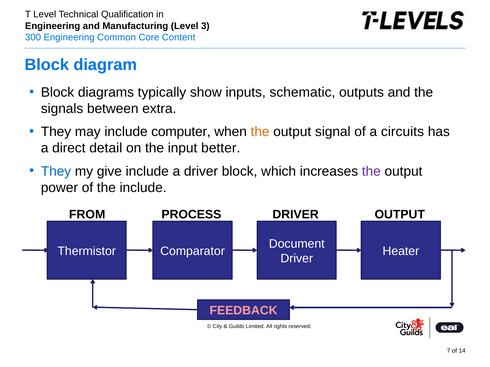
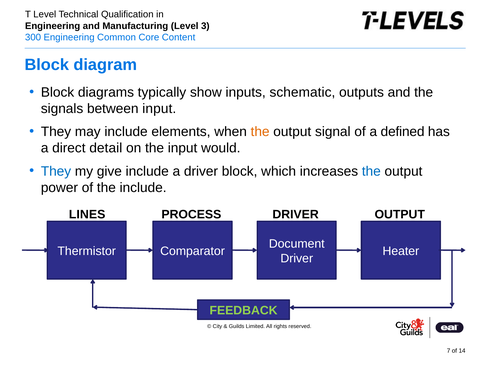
between extra: extra -> input
computer: computer -> elements
circuits: circuits -> defined
better: better -> would
the at (371, 171) colour: purple -> blue
FROM: FROM -> LINES
FEEDBACK colour: pink -> light green
